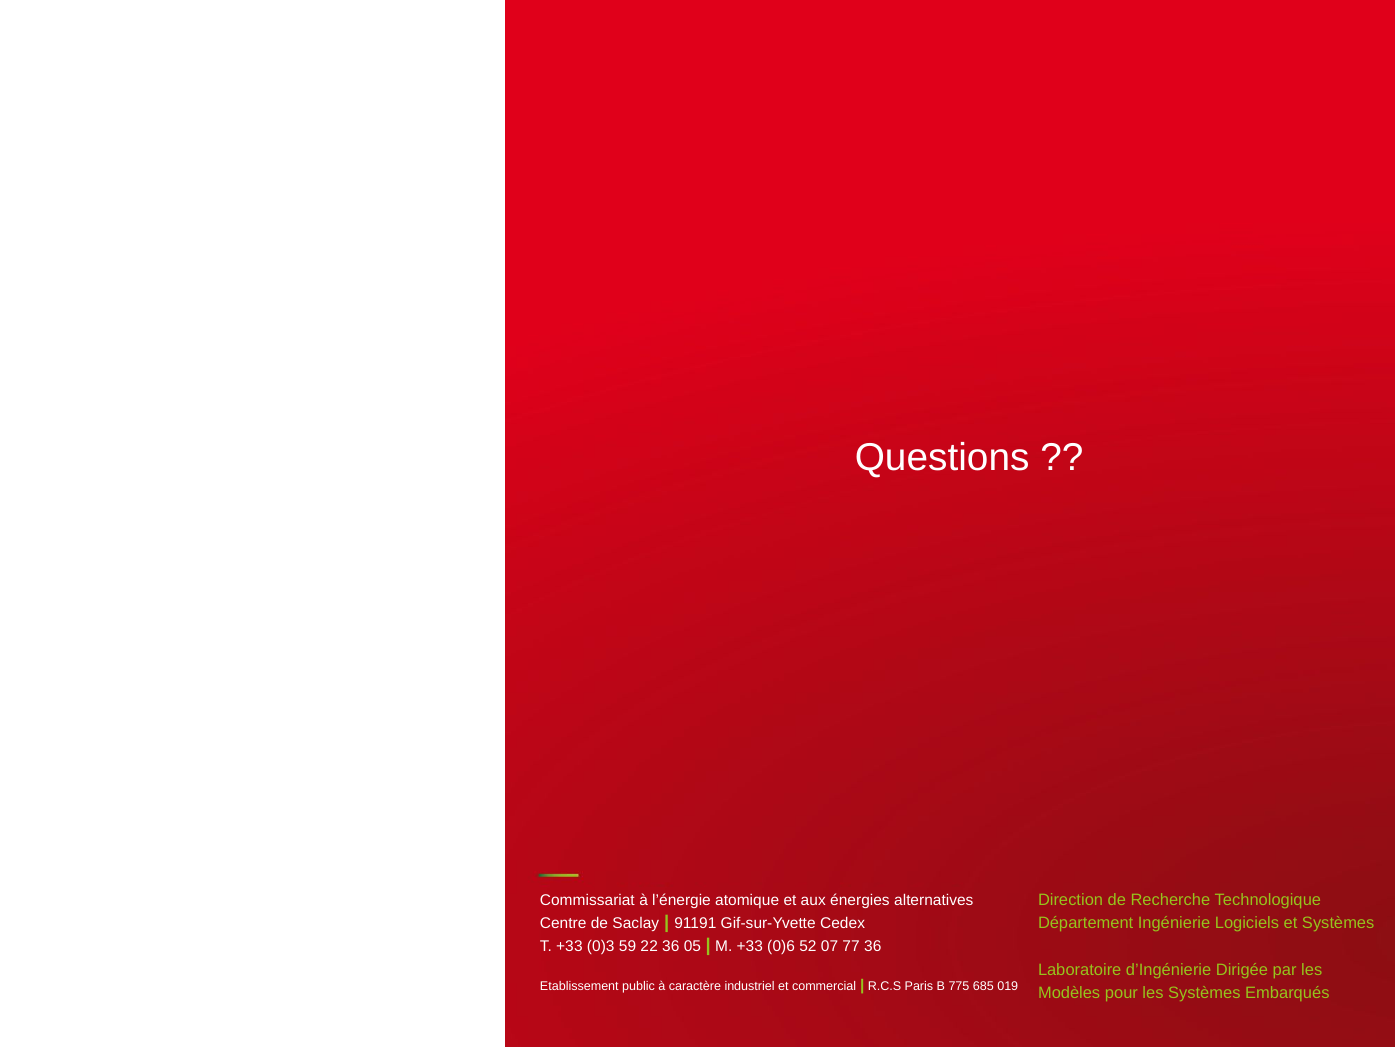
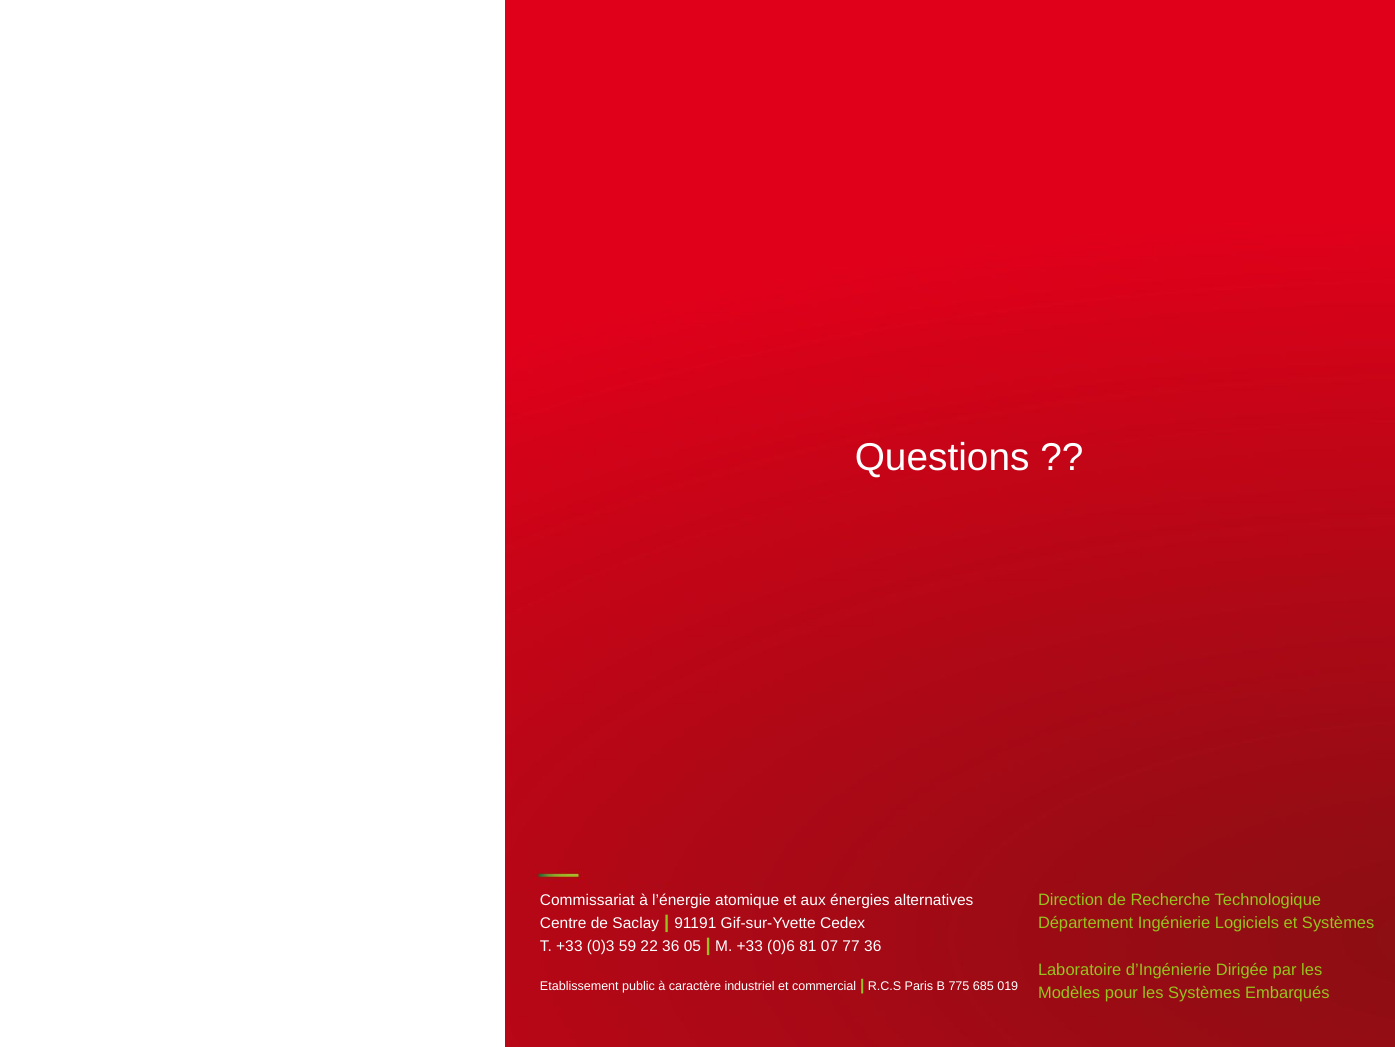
52: 52 -> 81
